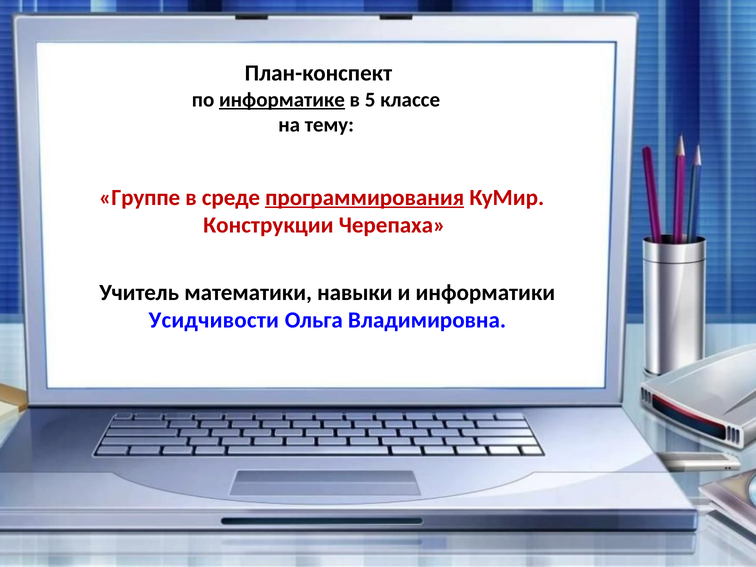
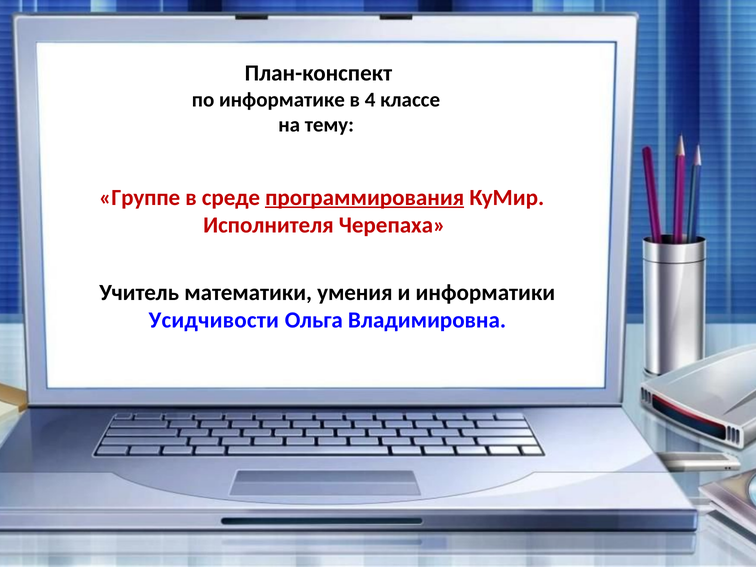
информатике underline: present -> none
5: 5 -> 4
Конструкции: Конструкции -> Исполнителя
навыки: навыки -> умения
